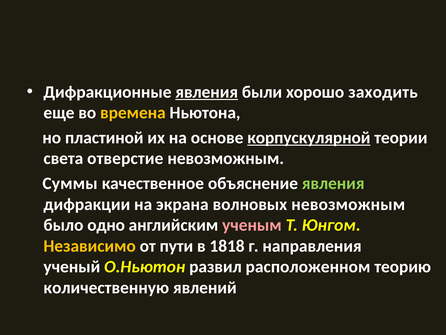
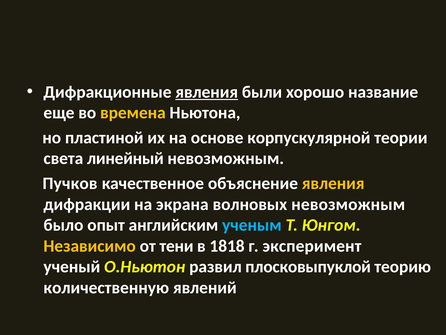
заходить: заходить -> название
корпускулярной underline: present -> none
отверстие: отверстие -> линейный
Суммы: Суммы -> Пучков
явления at (333, 183) colour: light green -> yellow
одно: одно -> опыт
ученым colour: pink -> light blue
пути: пути -> тени
направления: направления -> эксперимент
расположенном: расположенном -> плосковыпуклой
